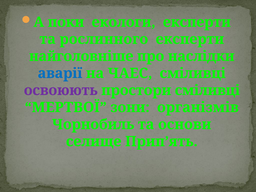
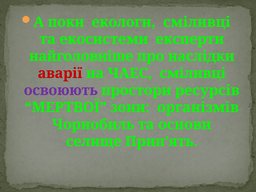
екологи експерти: експерти -> сміливці
рослинного: рослинного -> екосистеми
аварії colour: blue -> red
простори сміливці: сміливці -> ресурсів
